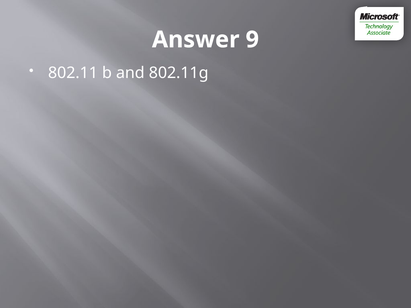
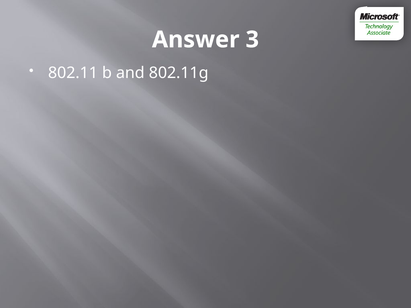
9: 9 -> 3
